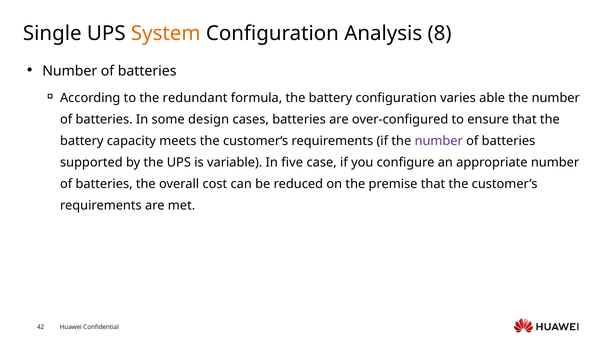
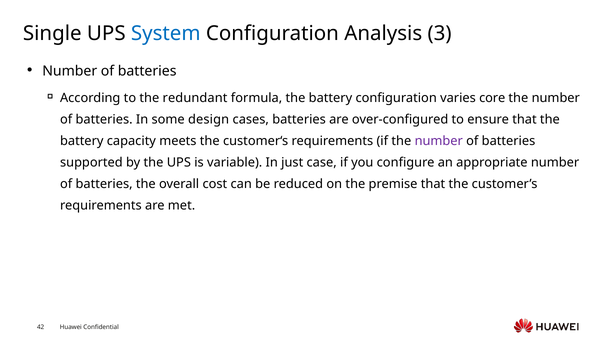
System colour: orange -> blue
8: 8 -> 3
able: able -> core
five: five -> just
